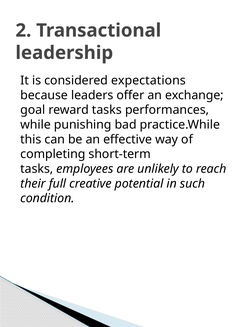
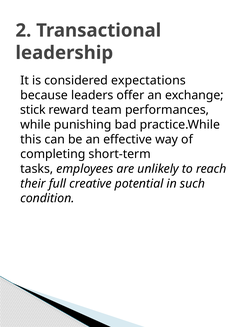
goal: goal -> stick
reward tasks: tasks -> team
